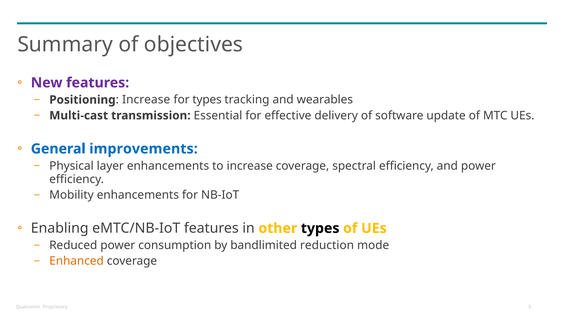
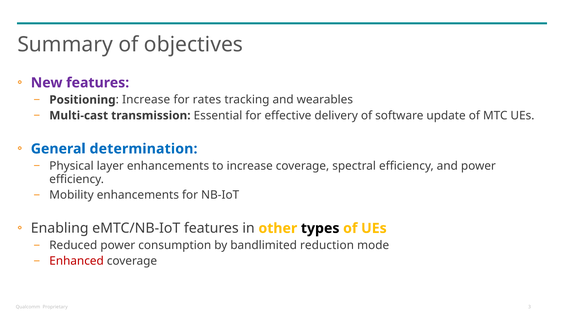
for types: types -> rates
improvements: improvements -> determination
Enhanced colour: orange -> red
